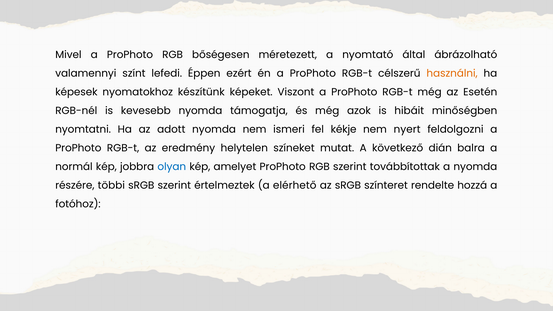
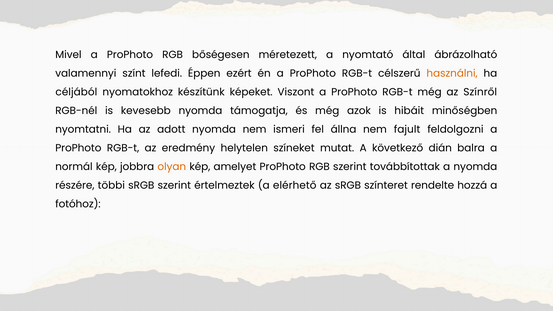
képesek: képesek -> céljából
Esetén: Esetén -> Színről
kékje: kékje -> állna
nyert: nyert -> fajult
olyan colour: blue -> orange
